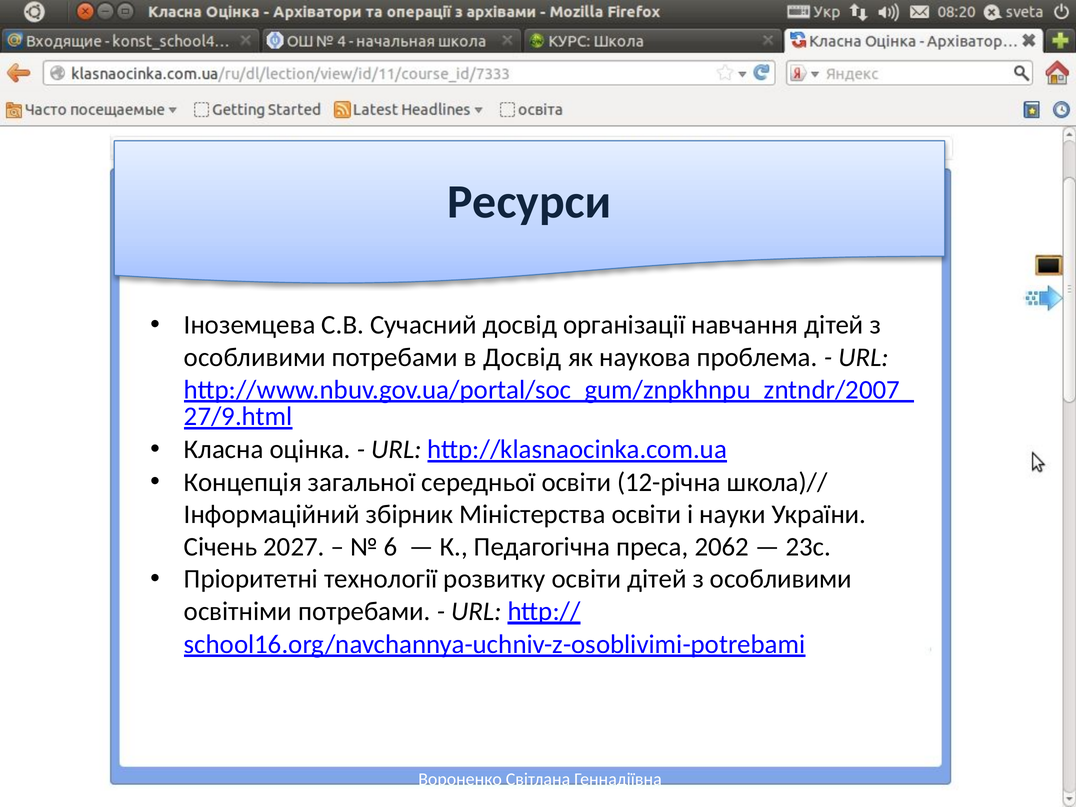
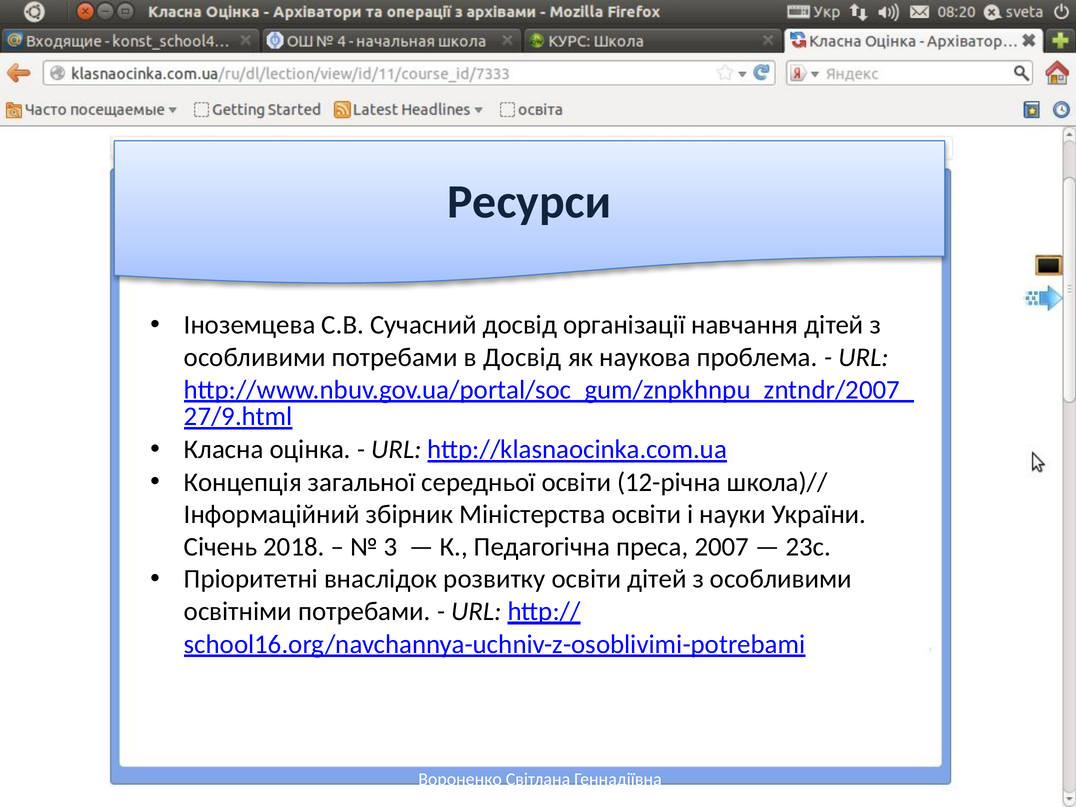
2027: 2027 -> 2018
6: 6 -> 3
2062: 2062 -> 2007
технології: технології -> внаслідок
